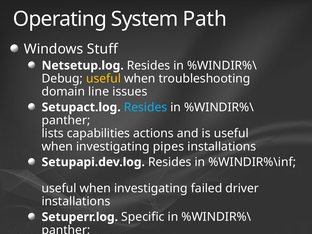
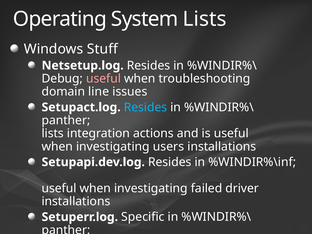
System Path: Path -> Lists
useful at (104, 79) colour: yellow -> pink
capabilities: capabilities -> integration
pipes: pipes -> users
